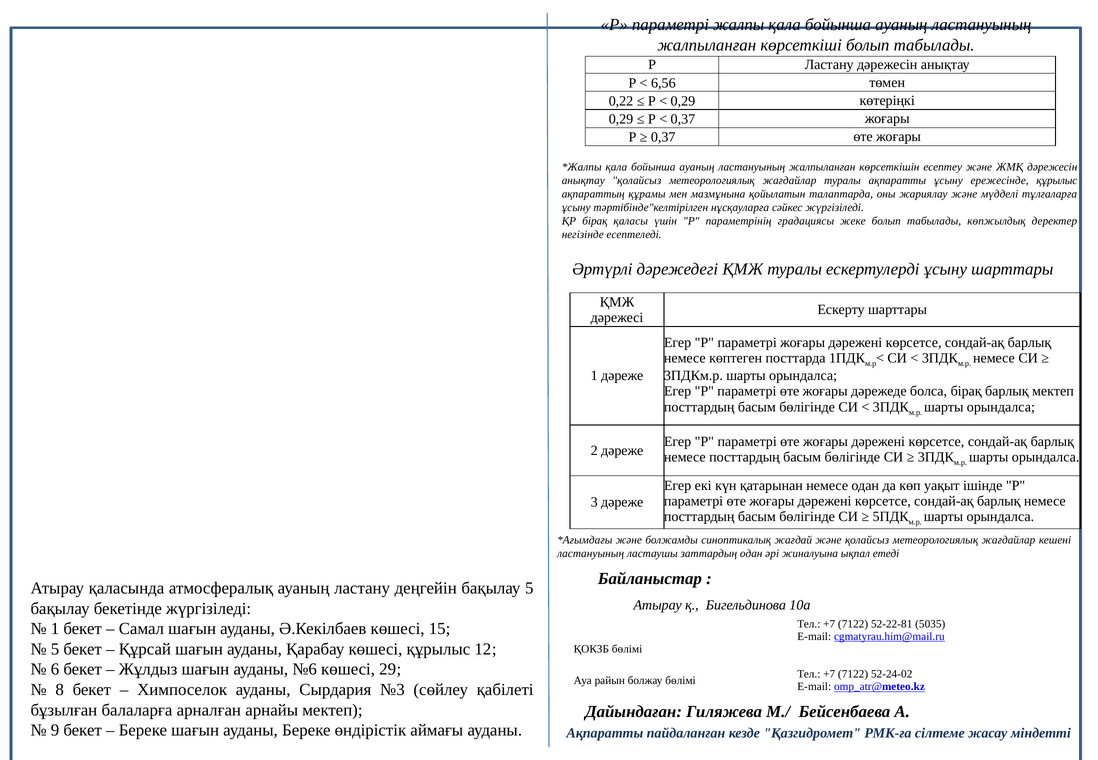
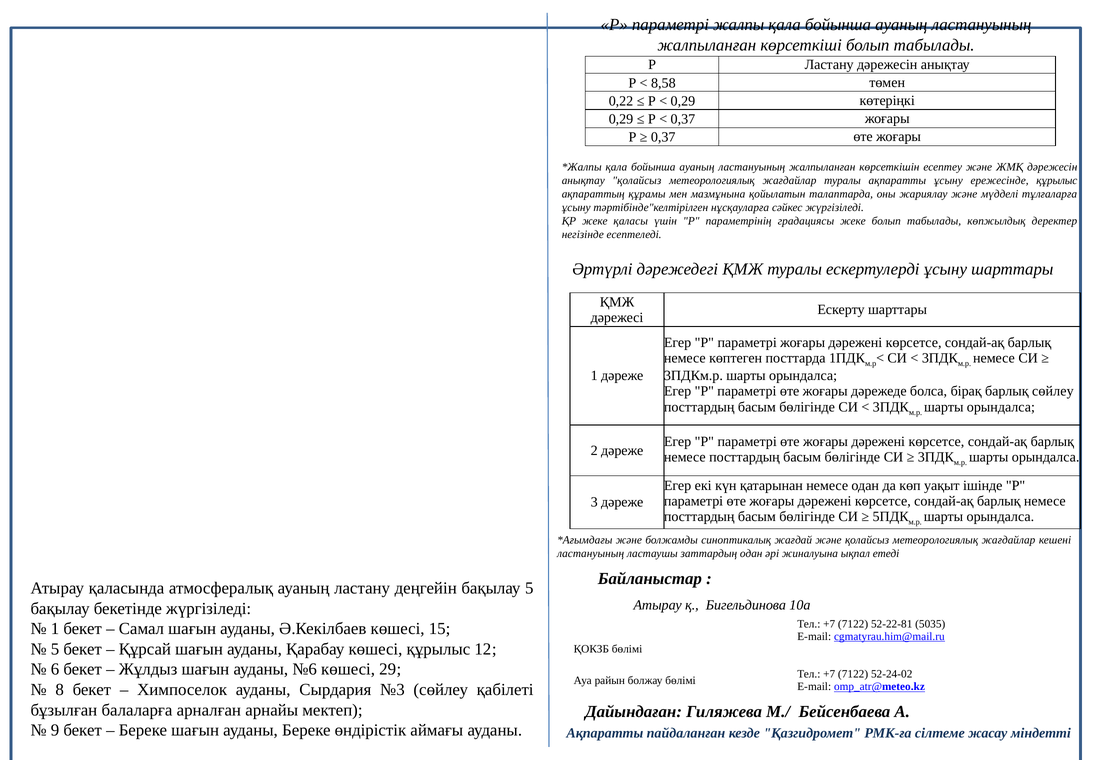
6,56: 6,56 -> 8,58
ҚР бірақ: бірақ -> жеке
барлық мектеп: мектеп -> сөйлеу
